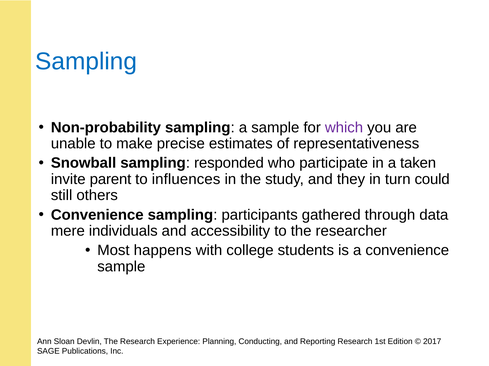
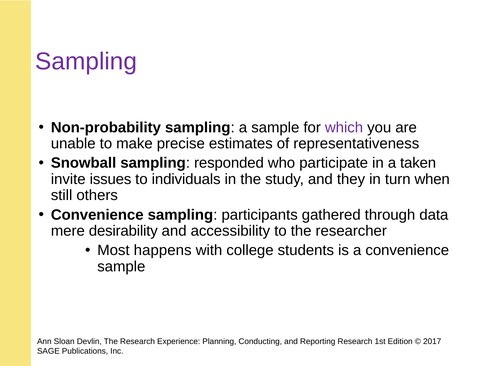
Sampling at (86, 62) colour: blue -> purple
parent: parent -> issues
influences: influences -> individuals
could: could -> when
individuals: individuals -> desirability
